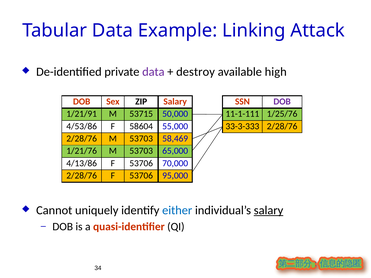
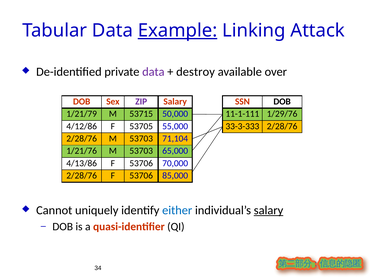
Example underline: none -> present
high: high -> over
ZIP colour: black -> purple
DOB at (282, 102) colour: purple -> black
1/21/91: 1/21/91 -> 1/21/79
1/25/76: 1/25/76 -> 1/29/76
4/53/86: 4/53/86 -> 4/12/86
58604: 58604 -> 53705
58,469: 58,469 -> 71,104
95,000: 95,000 -> 85,000
